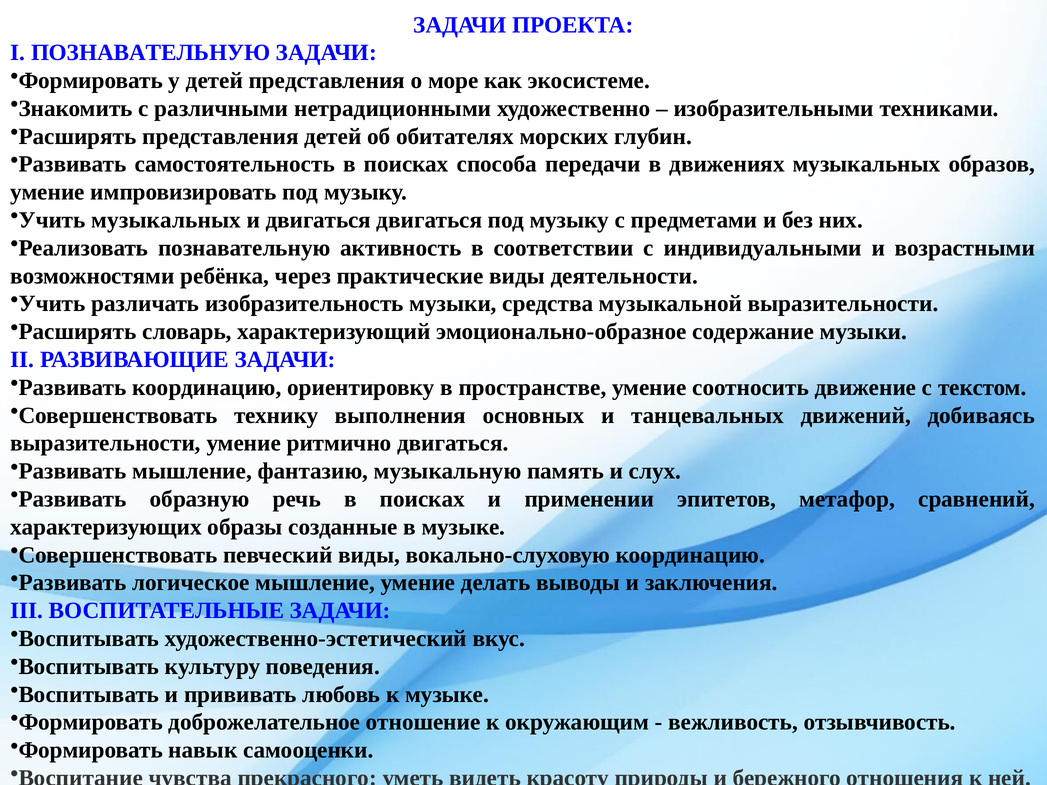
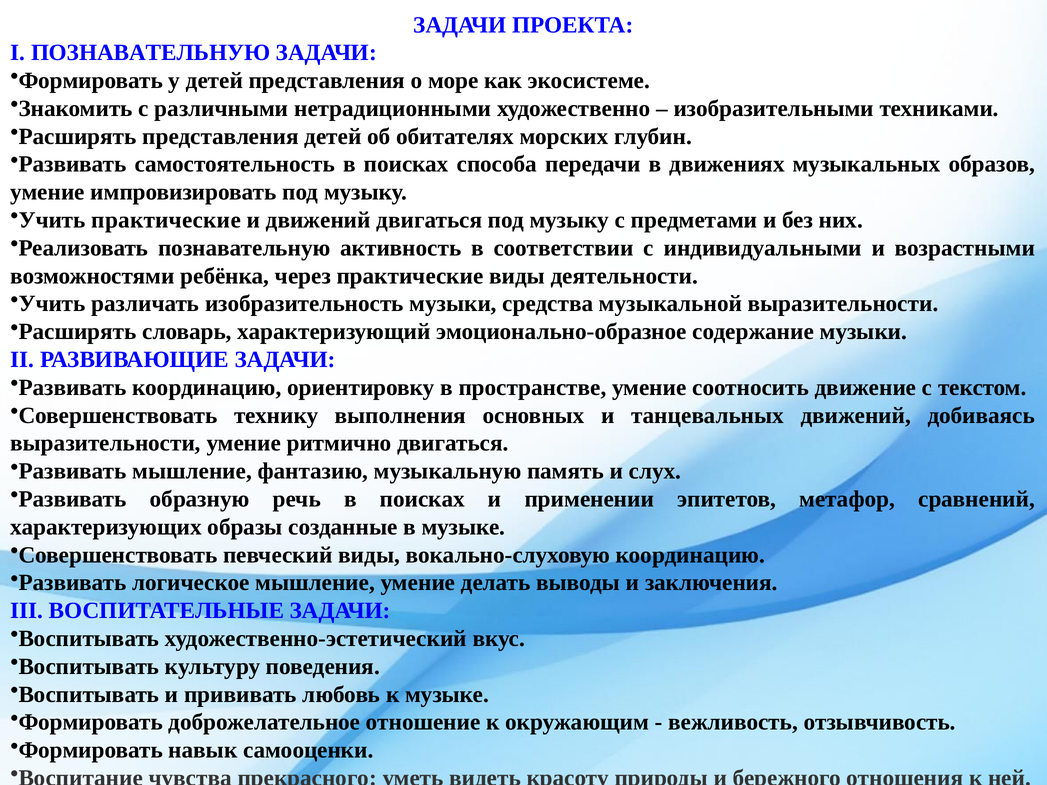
Учить музыкальных: музыкальных -> практические
и двигаться: двигаться -> движений
